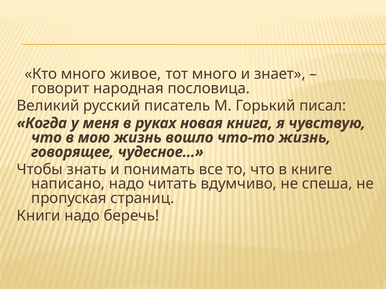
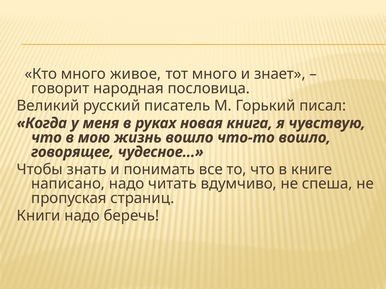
что-то жизнь: жизнь -> вошло
